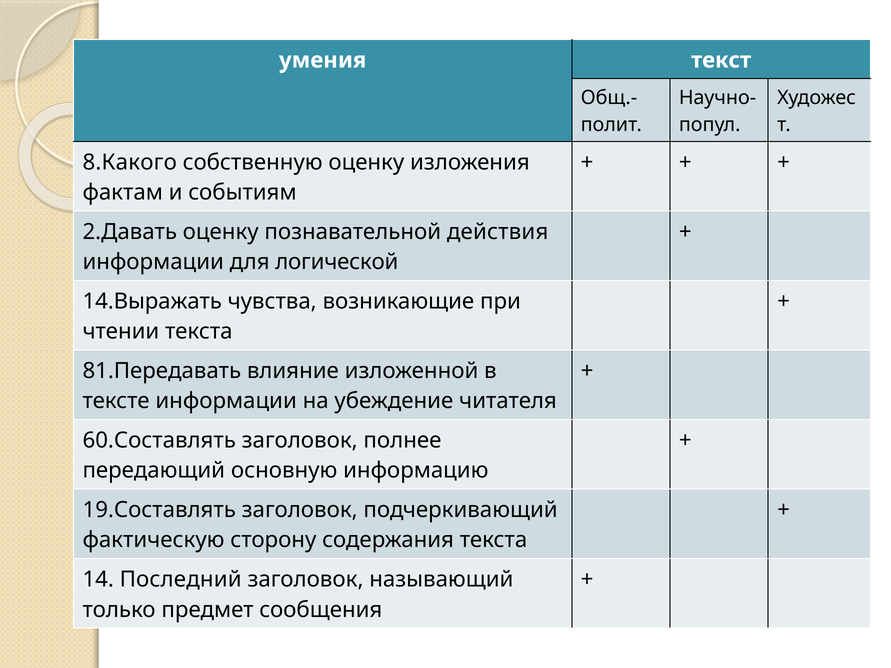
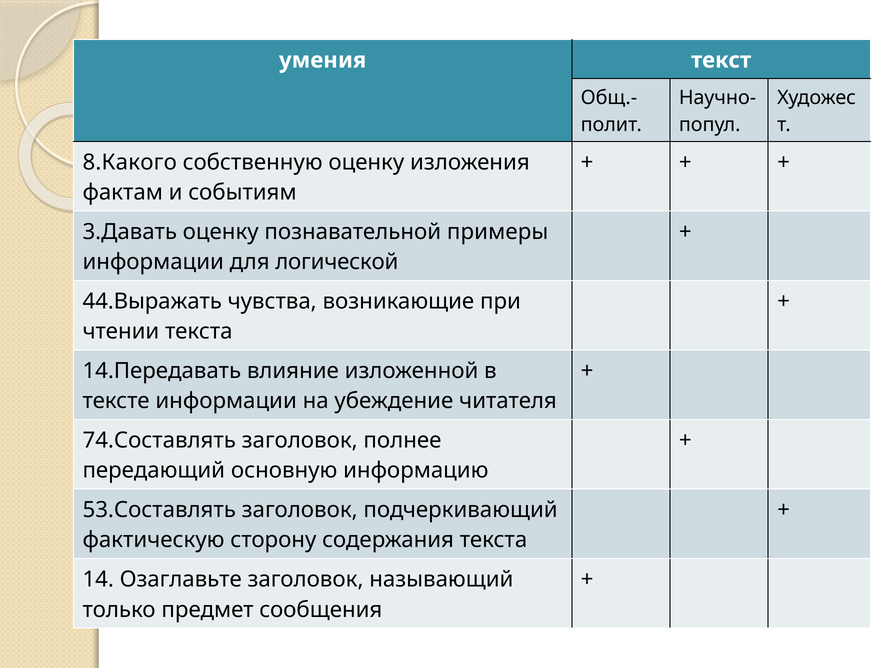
2.Давать: 2.Давать -> 3.Давать
действия: действия -> примеры
14.Выражать: 14.Выражать -> 44.Выражать
81.Передавать: 81.Передавать -> 14.Передавать
60.Составлять: 60.Составлять -> 74.Составлять
19.Составлять: 19.Составлять -> 53.Составлять
Последний: Последний -> Озаглавьте
